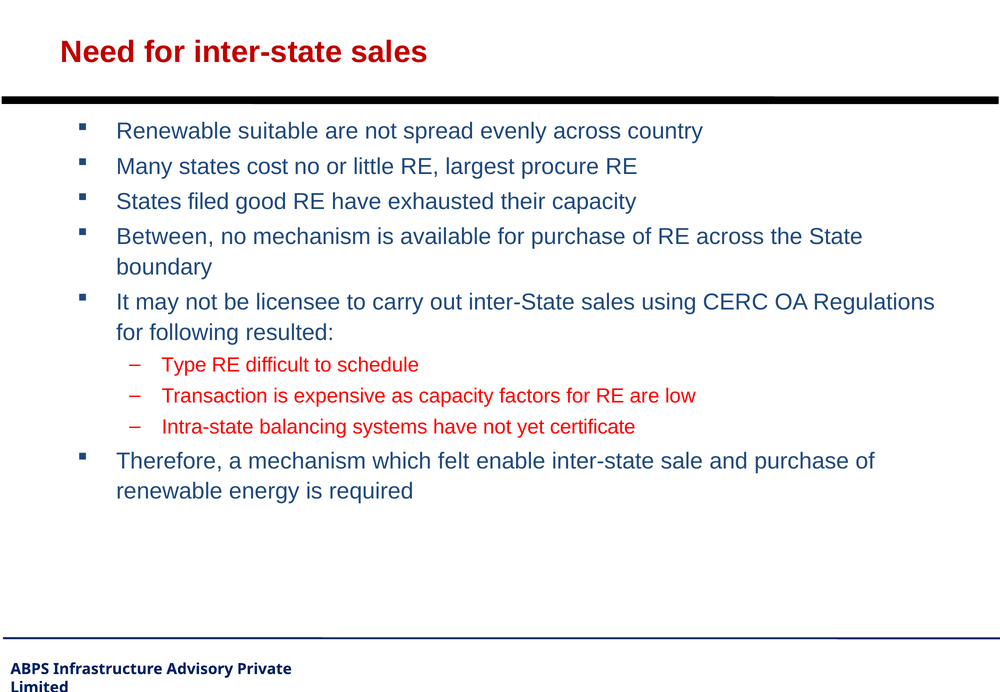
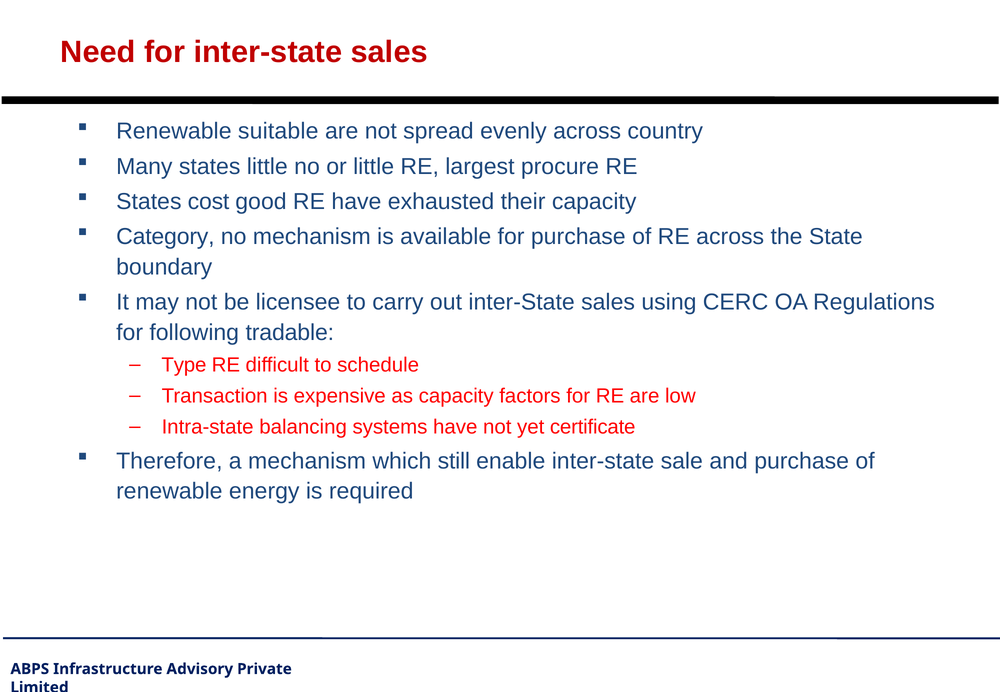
states cost: cost -> little
filed: filed -> cost
Between: Between -> Category
resulted: resulted -> tradable
felt: felt -> still
